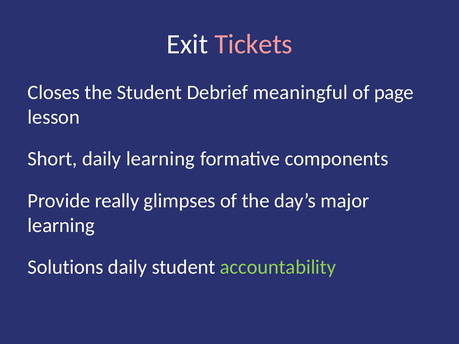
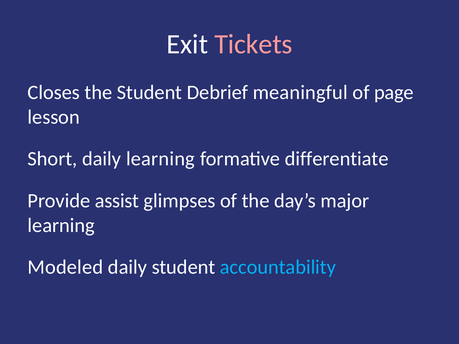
components: components -> differentiate
really: really -> assist
Solutions: Solutions -> Modeled
accountability colour: light green -> light blue
